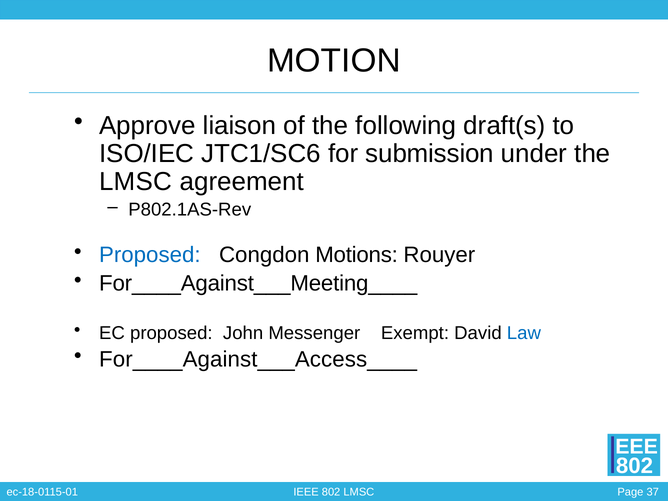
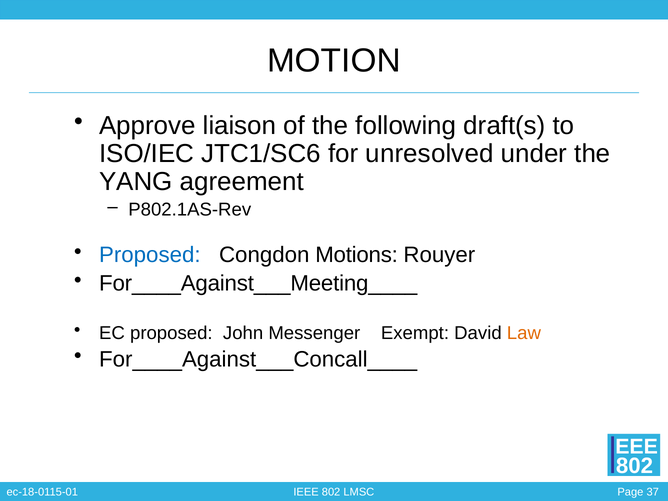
submission: submission -> unresolved
LMSC at (136, 182): LMSC -> YANG
Law colour: blue -> orange
For____Against___Access____: For____Against___Access____ -> For____Against___Concall____
